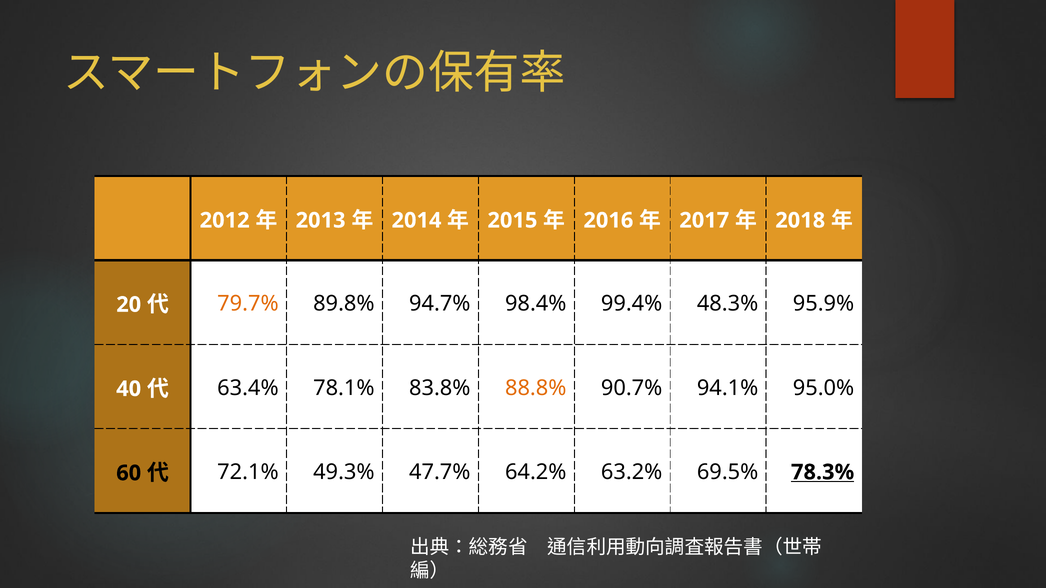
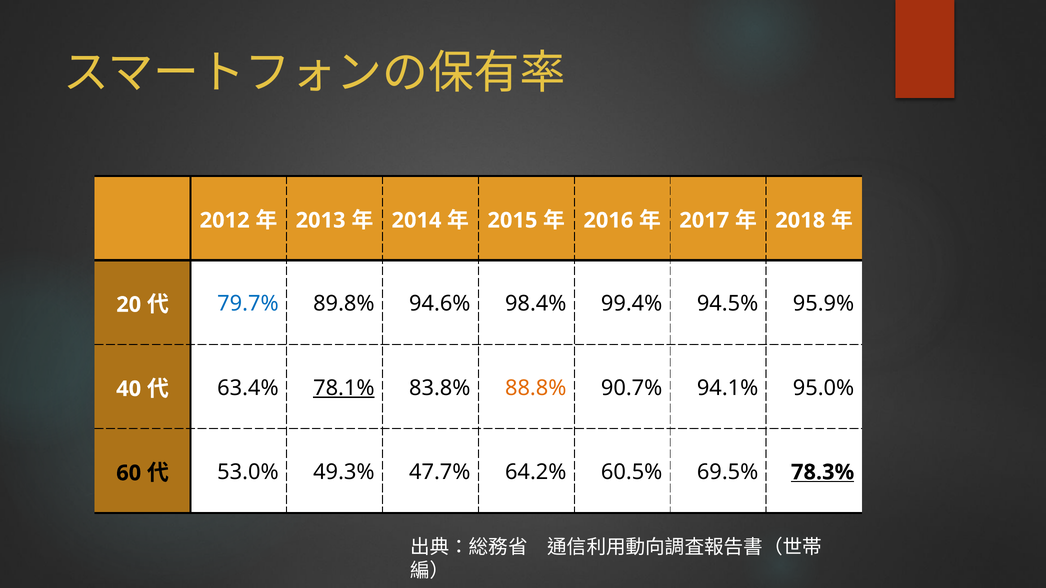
79.7% colour: orange -> blue
94.7%: 94.7% -> 94.6%
48.3%: 48.3% -> 94.5%
78.1% underline: none -> present
72.1%: 72.1% -> 53.0%
63.2%: 63.2% -> 60.5%
